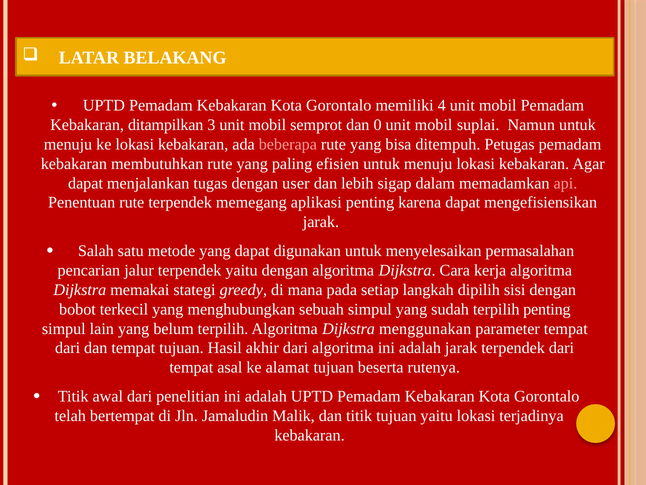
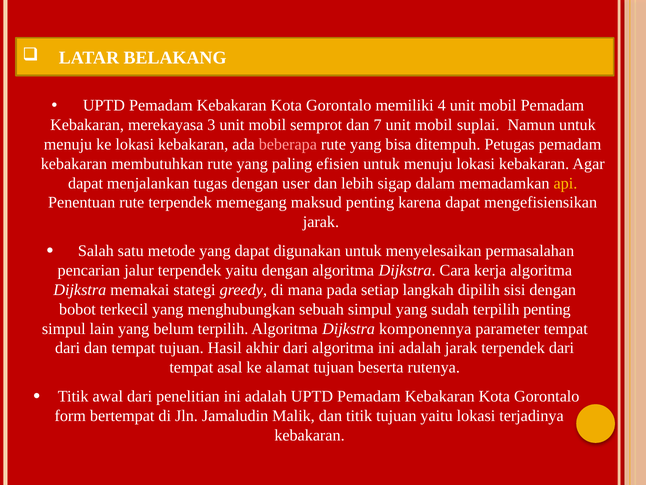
ditampilkan: ditampilkan -> merekayasa
0: 0 -> 7
api colour: pink -> yellow
aplikasi: aplikasi -> maksud
menggunakan: menggunakan -> komponennya
telah: telah -> form
